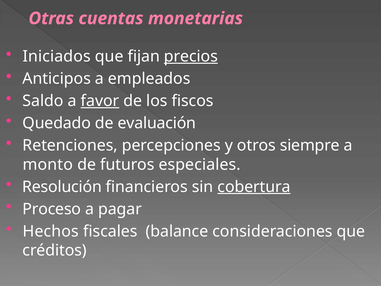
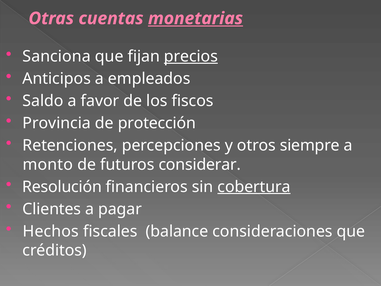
monetarias underline: none -> present
Iniciados: Iniciados -> Sanciona
favor underline: present -> none
Quedado: Quedado -> Provincia
evaluación: evaluación -> protección
especiales: especiales -> considerar
Proceso: Proceso -> Clientes
